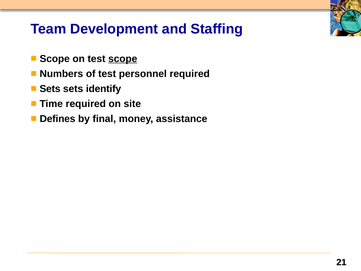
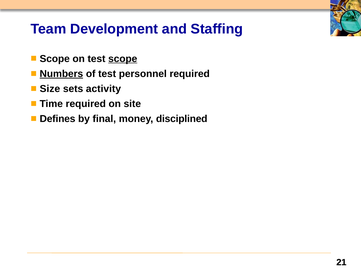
Numbers underline: none -> present
Sets at (50, 89): Sets -> Size
identify: identify -> activity
assistance: assistance -> disciplined
